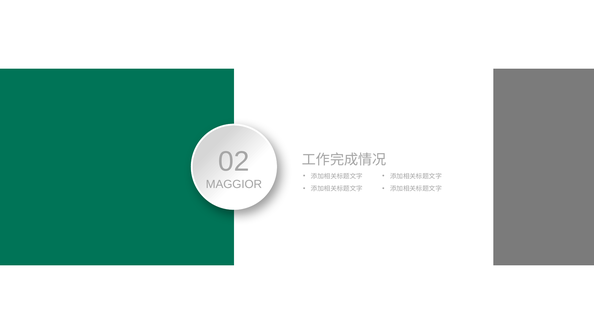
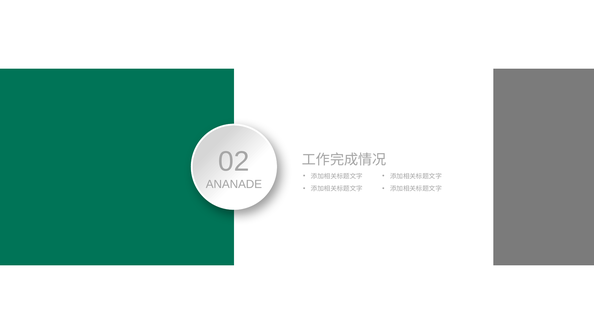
MAGGIOR: MAGGIOR -> ANANADE
